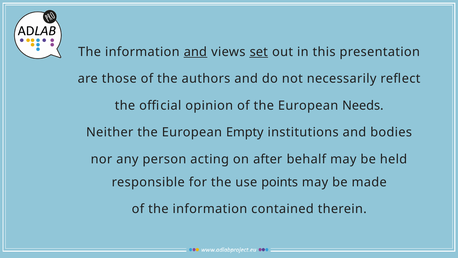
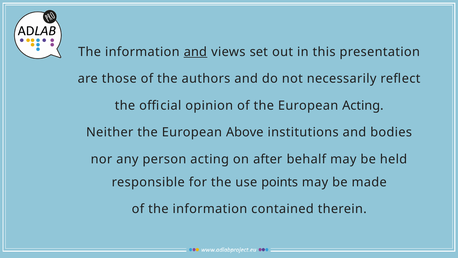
set underline: present -> none
European Needs: Needs -> Acting
Empty: Empty -> Above
